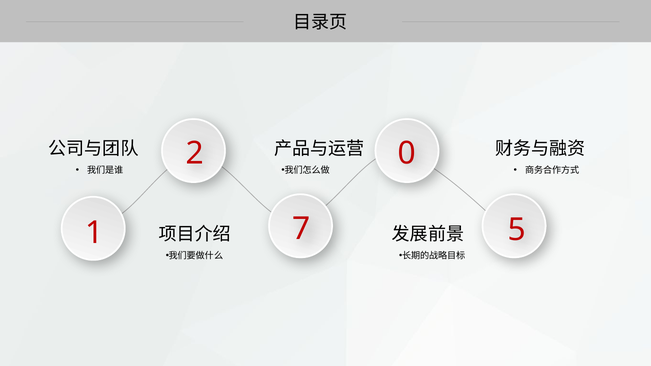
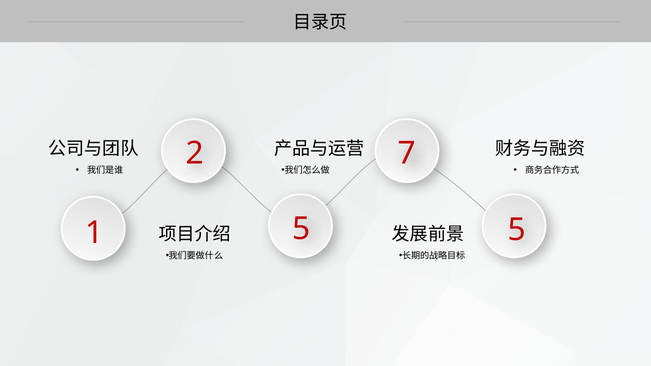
0: 0 -> 7
1 7: 7 -> 5
